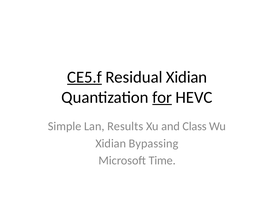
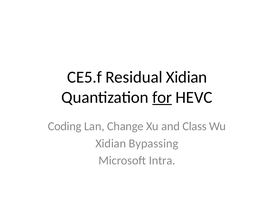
CE5.f underline: present -> none
Simple: Simple -> Coding
Results: Results -> Change
Time: Time -> Intra
